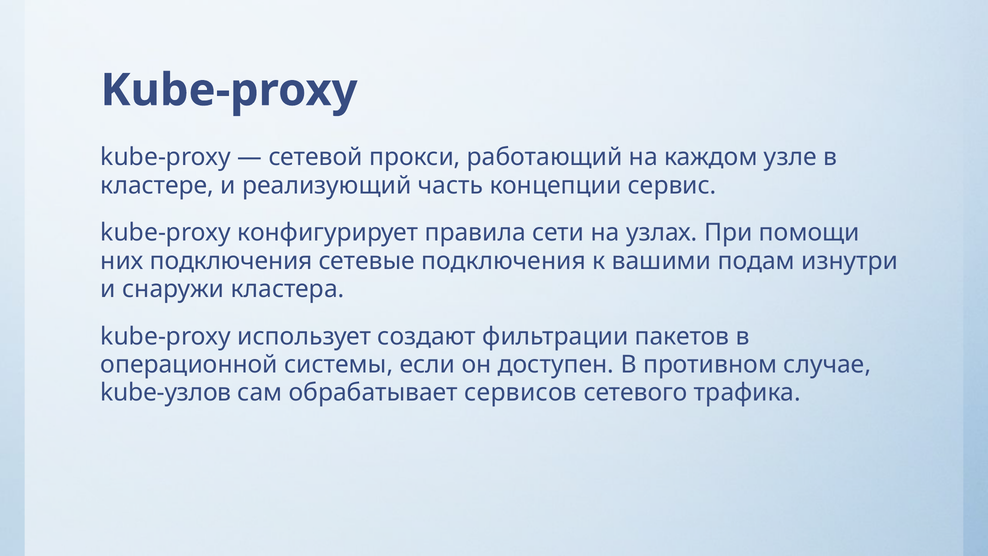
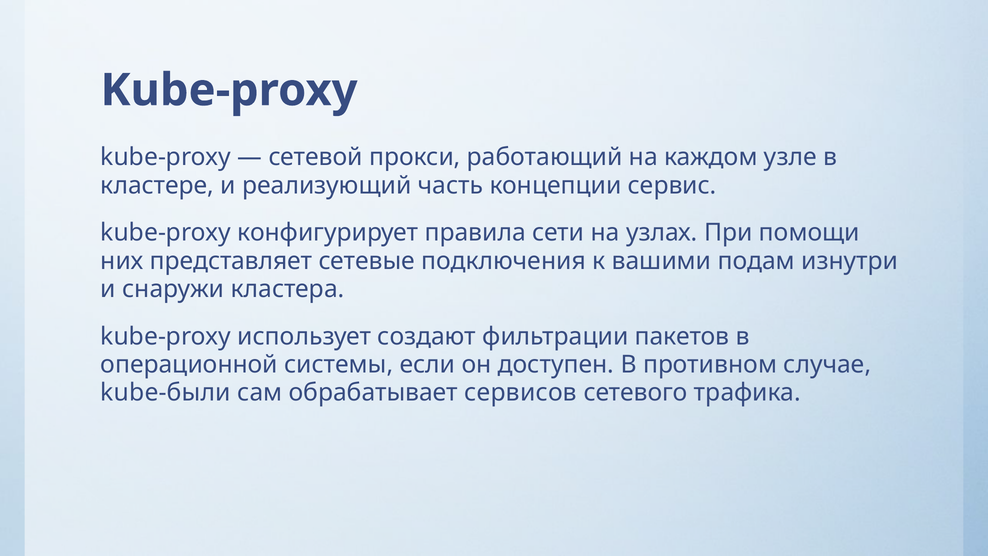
них подключения: подключения -> представляет
kube-узлов: kube-узлов -> kube-были
